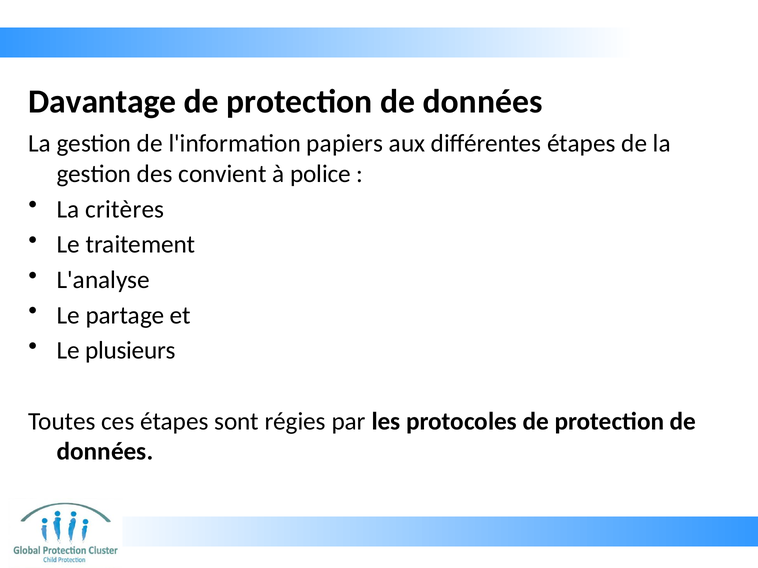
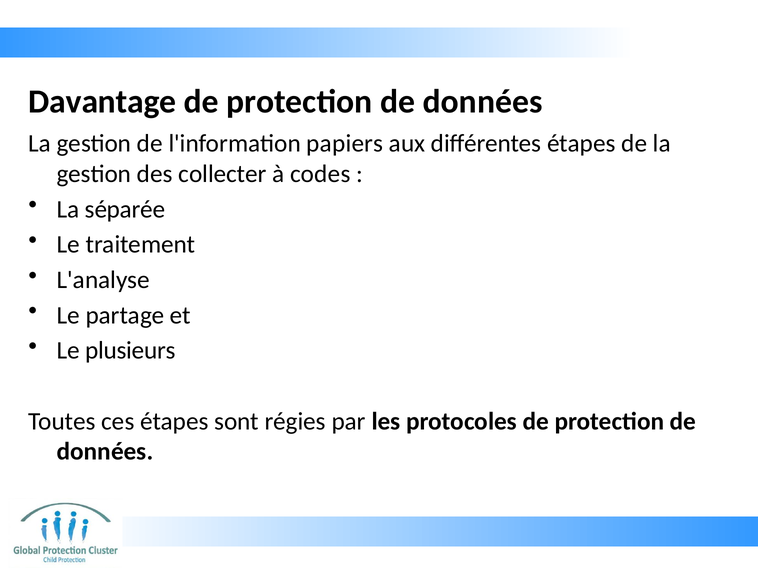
convient: convient -> collecter
police: police -> codes
critères: critères -> séparée
